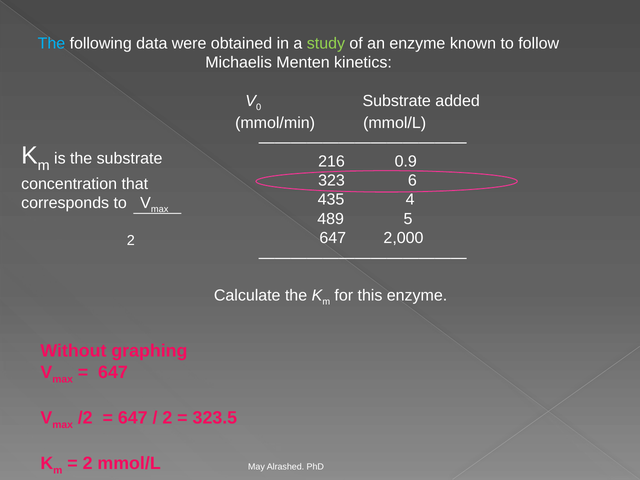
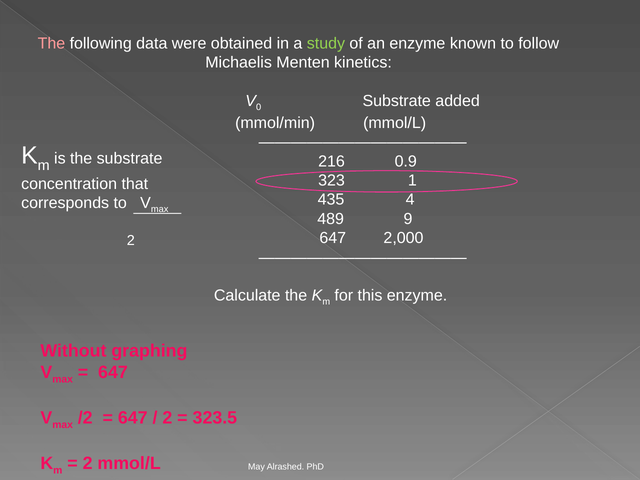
The at (51, 43) colour: light blue -> pink
6: 6 -> 1
5: 5 -> 9
